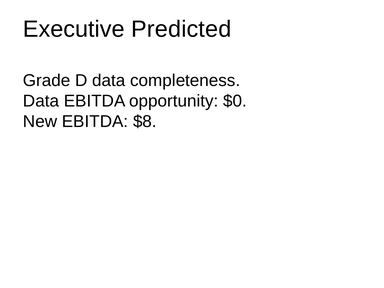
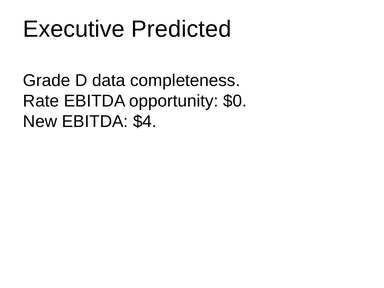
Data at (41, 101): Data -> Rate
$8: $8 -> $4
